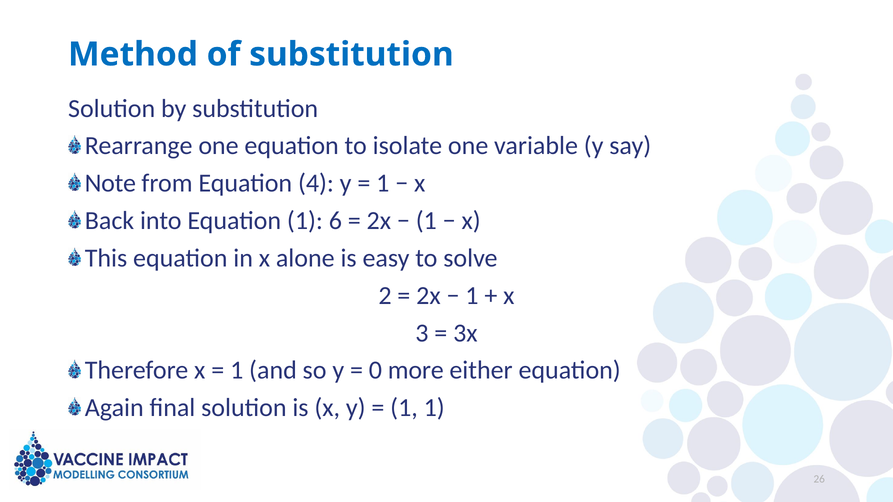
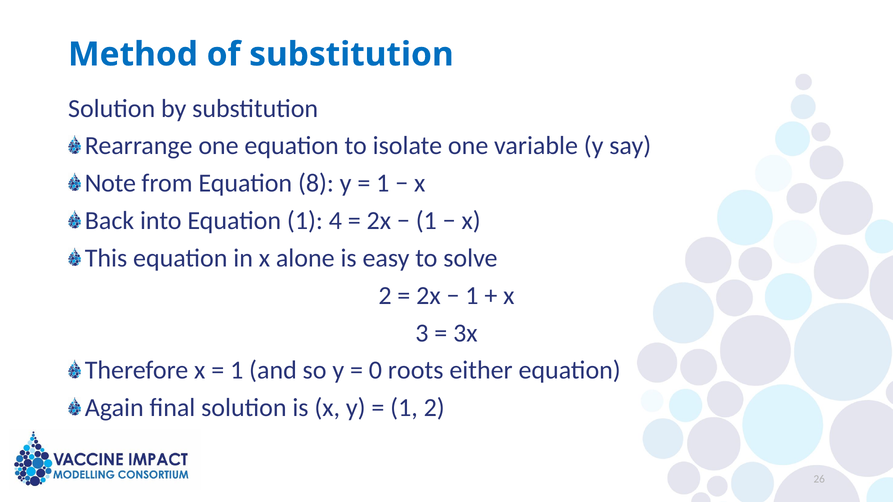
4: 4 -> 8
6: 6 -> 4
more: more -> roots
1 1: 1 -> 2
